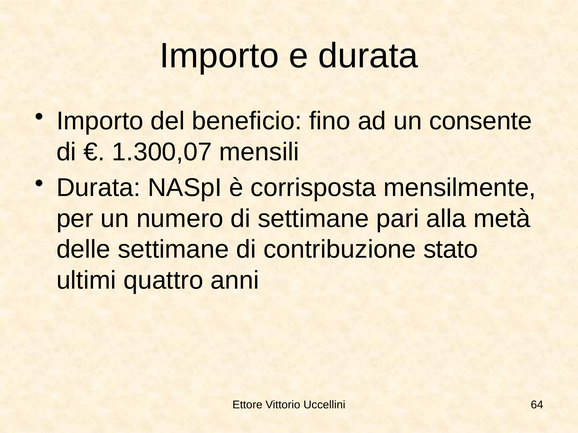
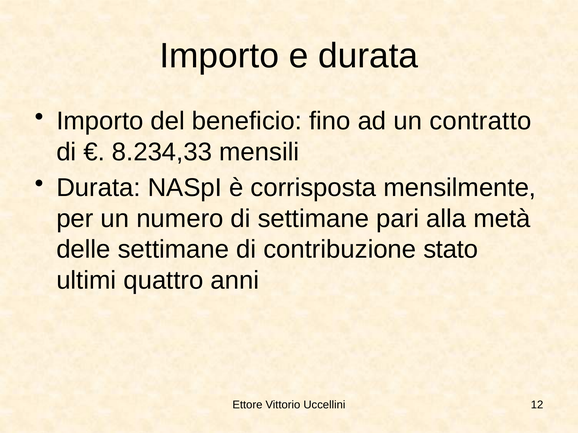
consente: consente -> contratto
1.300,07: 1.300,07 -> 8.234,33
64: 64 -> 12
